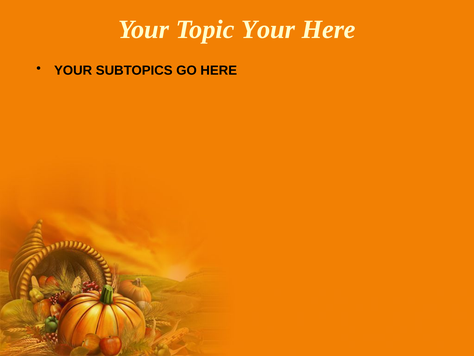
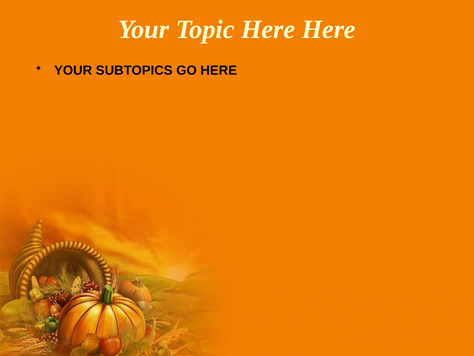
Topic Your: Your -> Here
